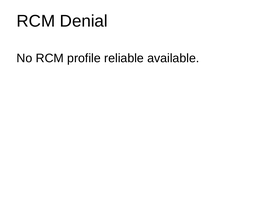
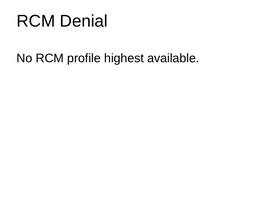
reliable: reliable -> highest
